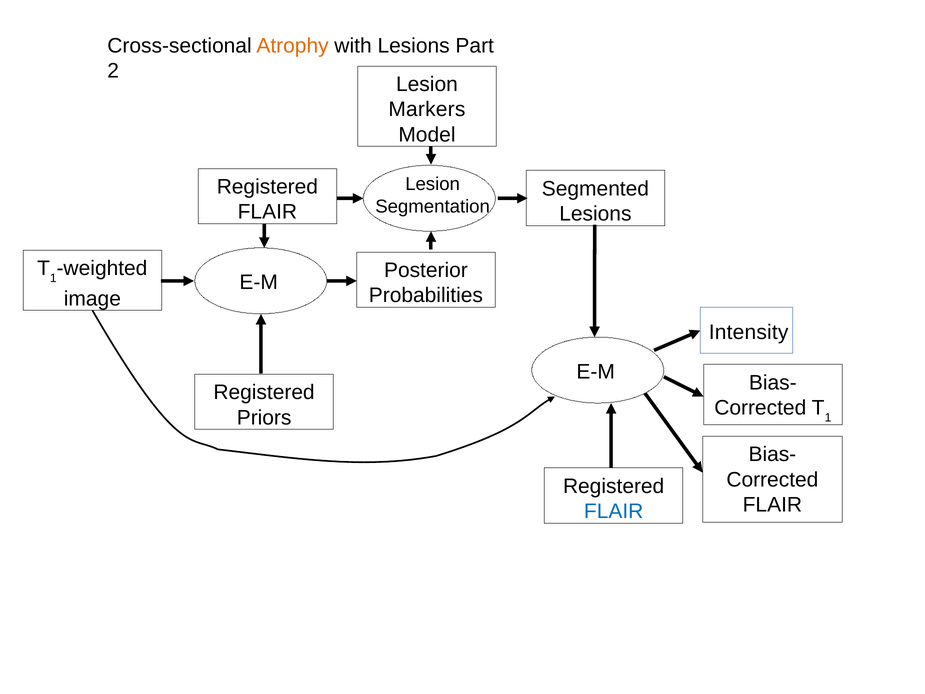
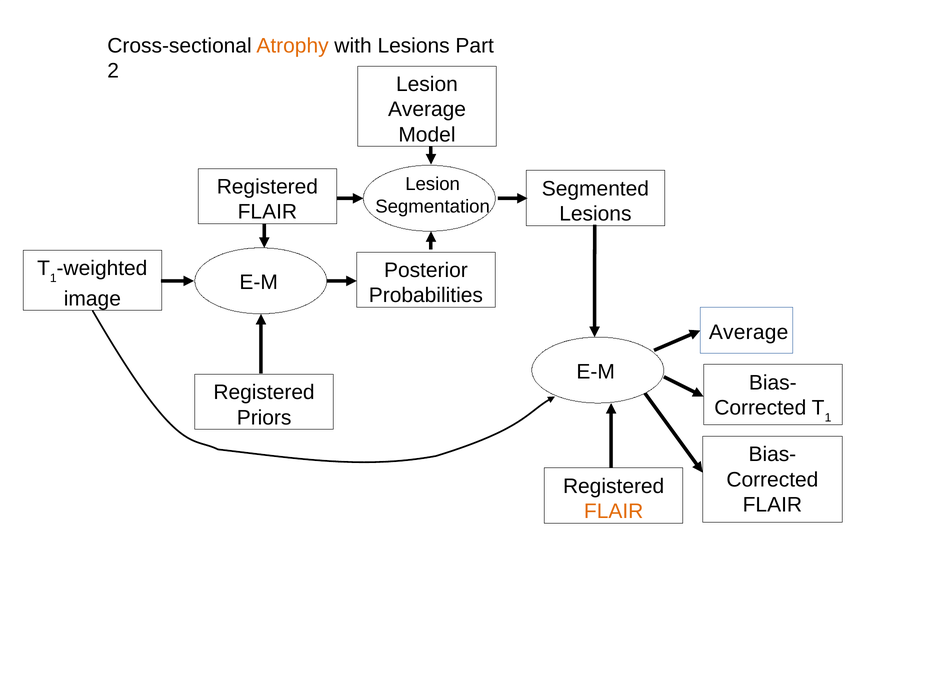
Markers at (427, 109): Markers -> Average
Intensity at (749, 332): Intensity -> Average
FLAIR at (614, 511) colour: blue -> orange
